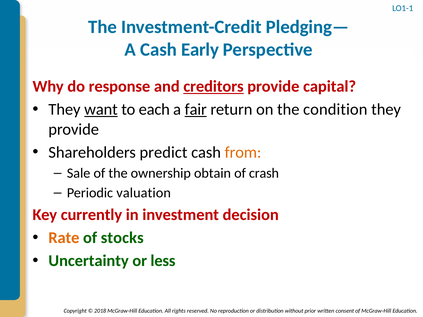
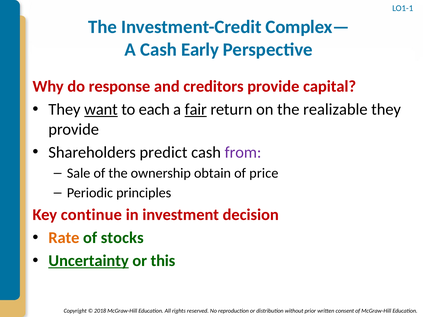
Pledging—: Pledging— -> Complex—
creditors underline: present -> none
condition: condition -> realizable
from colour: orange -> purple
crash: crash -> price
valuation: valuation -> principles
currently: currently -> continue
Uncertainty underline: none -> present
less: less -> this
